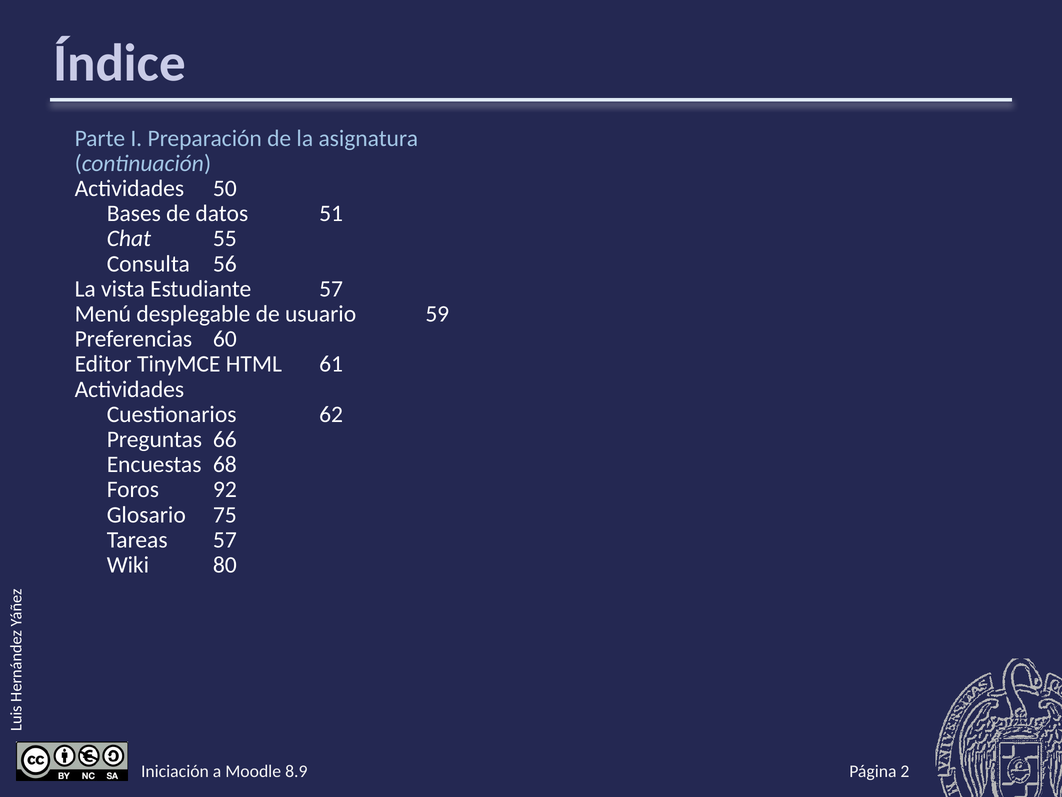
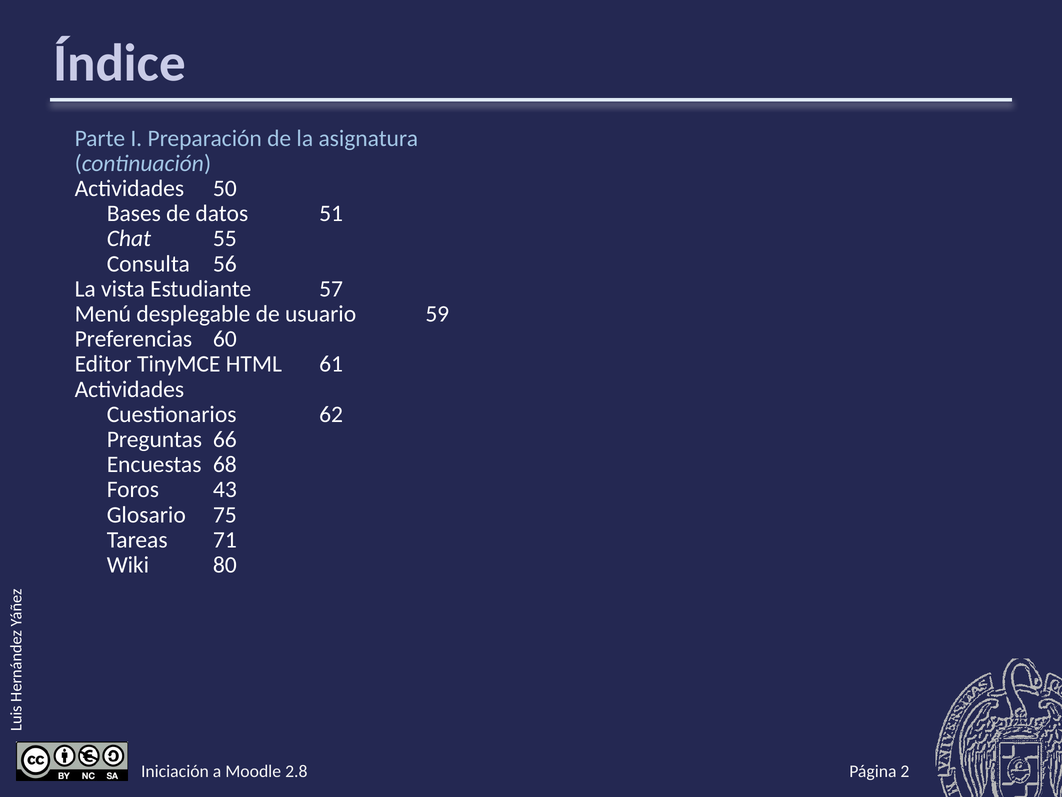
92: 92 -> 43
Tareas 57: 57 -> 71
8.9: 8.9 -> 2.8
